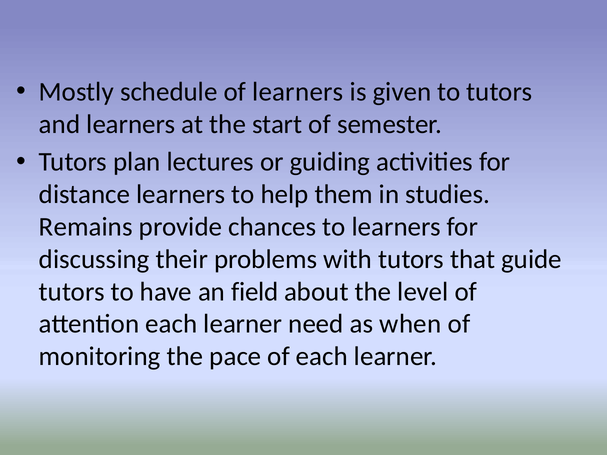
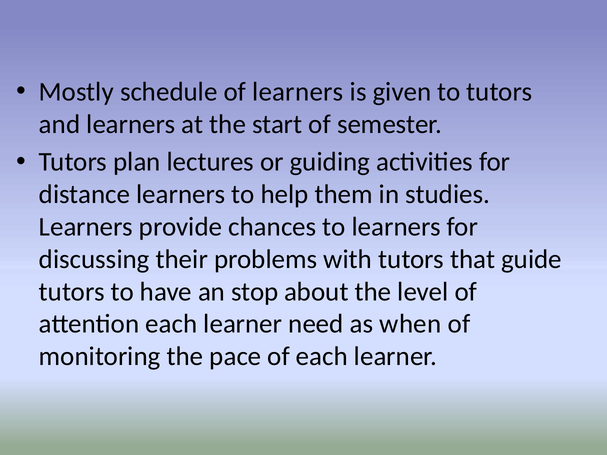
Remains at (86, 227): Remains -> Learners
field: field -> stop
